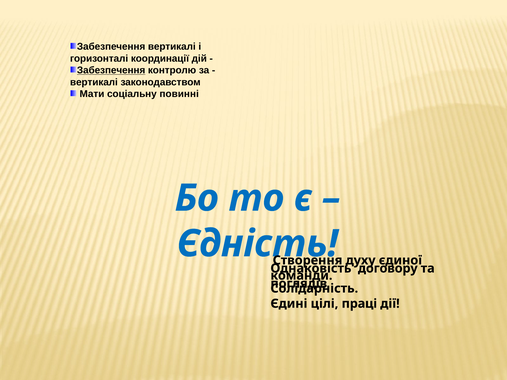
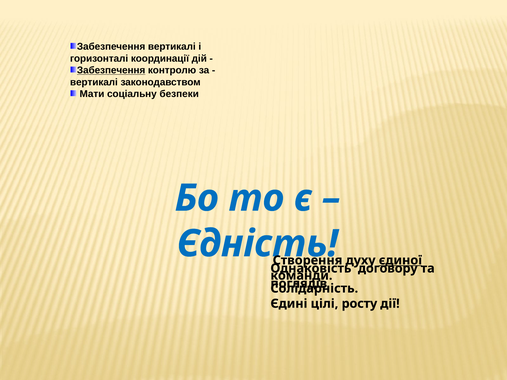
повинні: повинні -> безпеки
єдиної underline: none -> present
праці: праці -> росту
